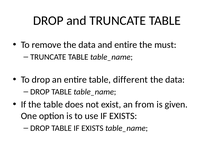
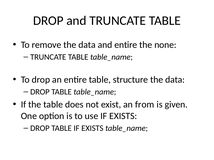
must: must -> none
different: different -> structure
